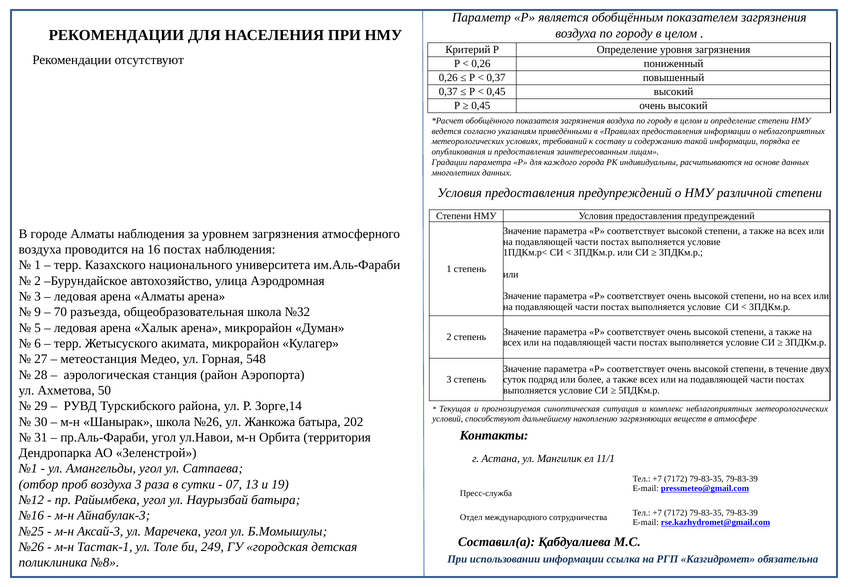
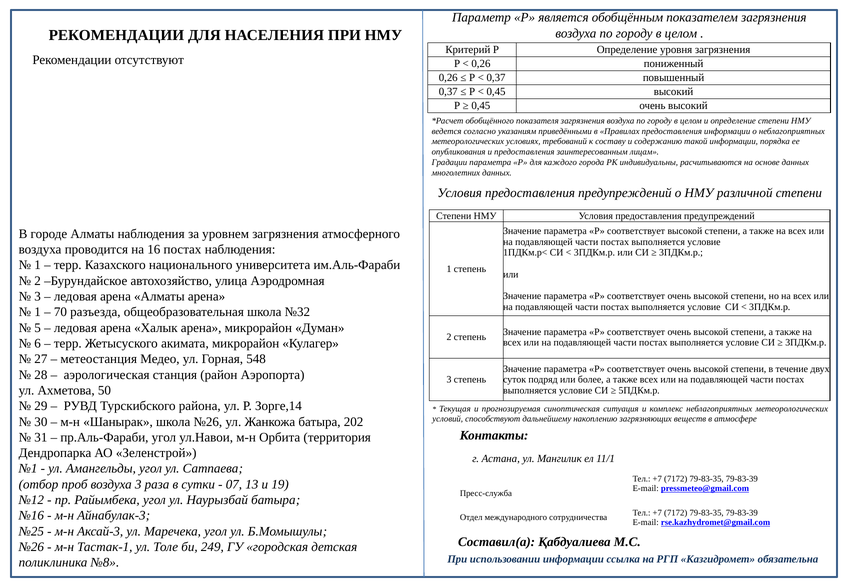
9 at (38, 312): 9 -> 1
